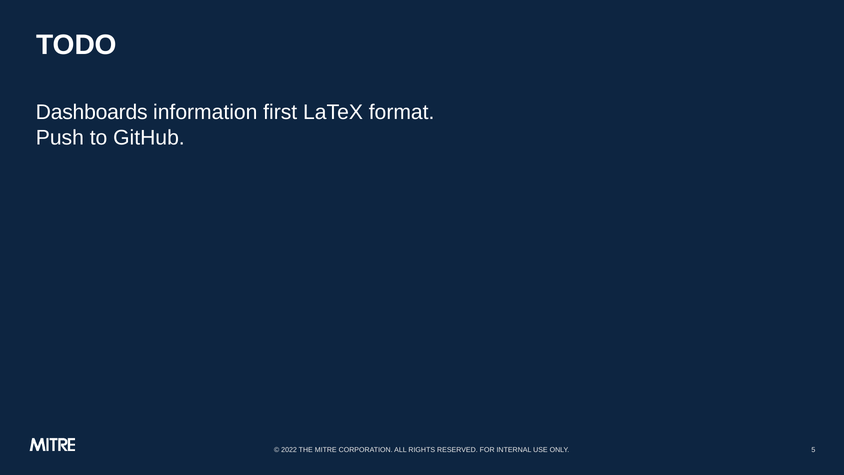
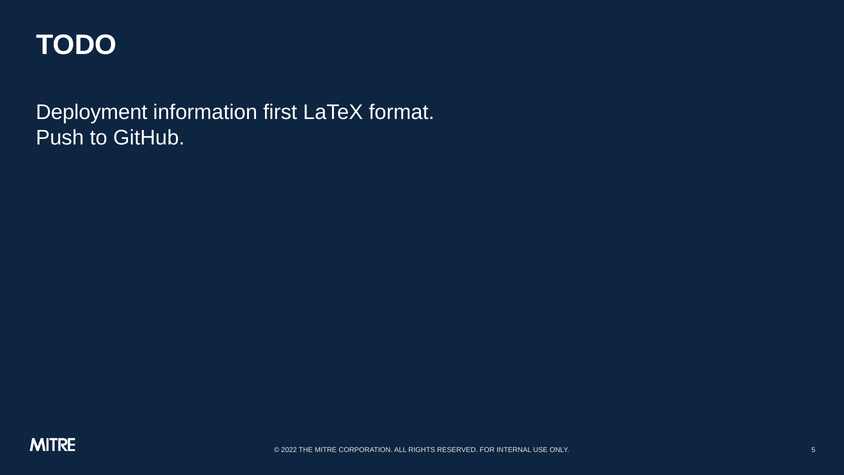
Dashboards: Dashboards -> Deployment
